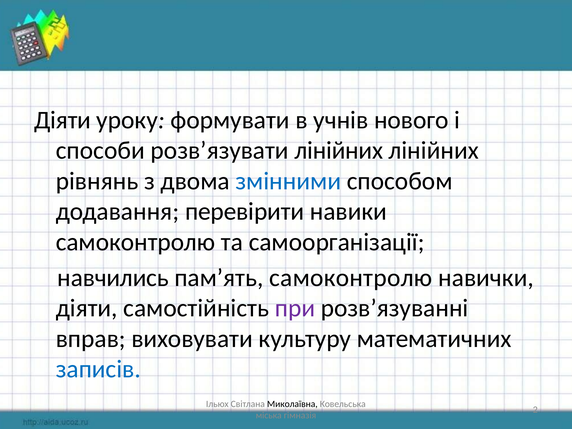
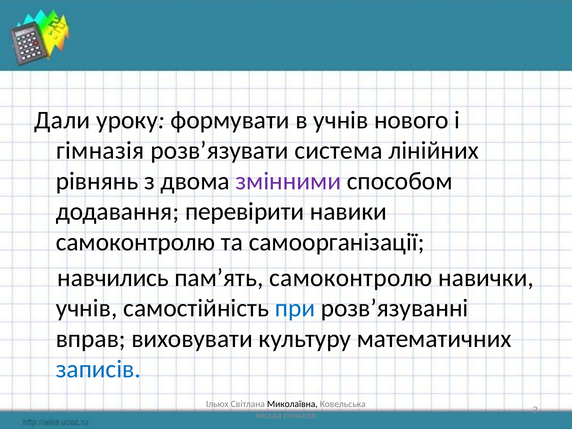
Діяти at (63, 120): Діяти -> Дали
способи at (100, 151): способи -> гімназія
розв’язувати лінійних: лінійних -> система
змінними colour: blue -> purple
діяти at (87, 308): діяти -> учнів
при colour: purple -> blue
